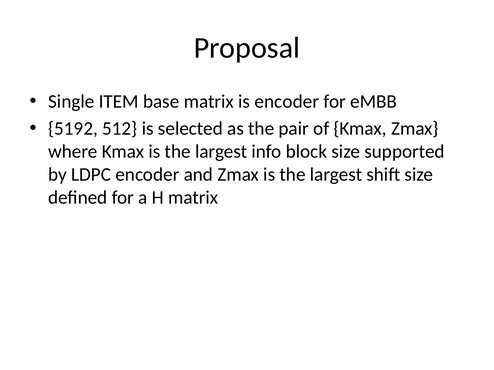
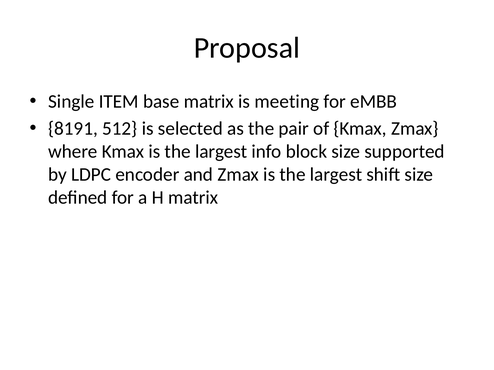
is encoder: encoder -> meeting
5192: 5192 -> 8191
